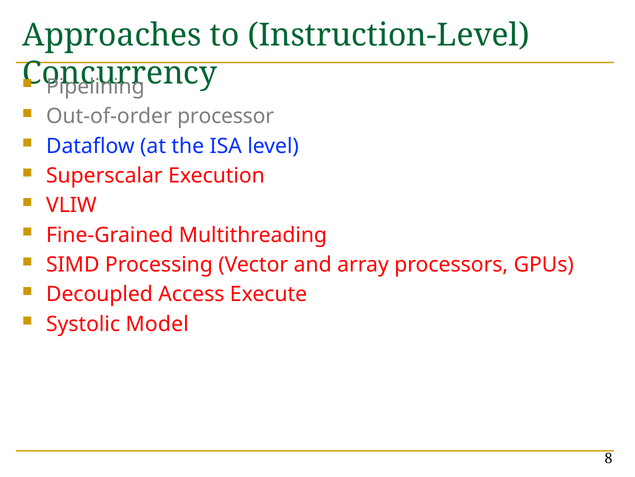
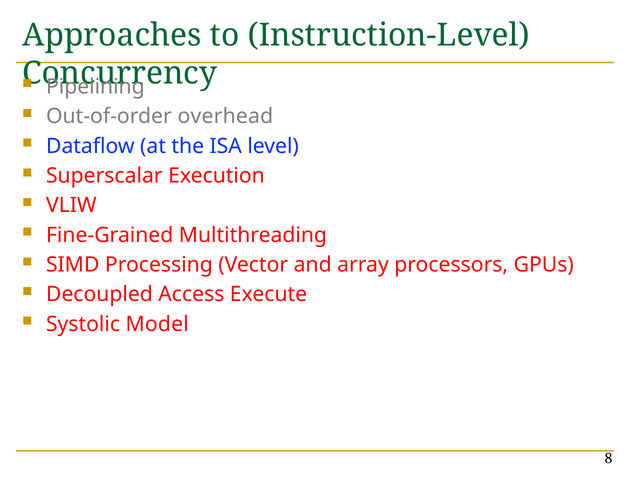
processor: processor -> overhead
